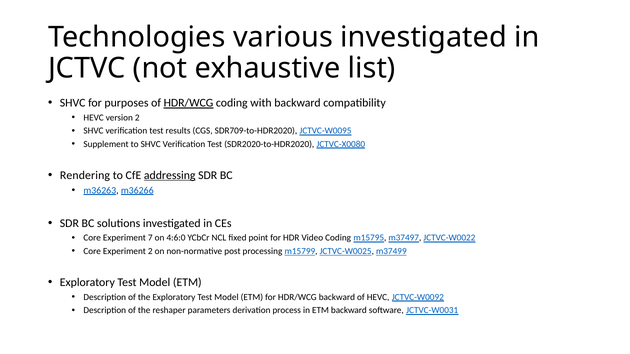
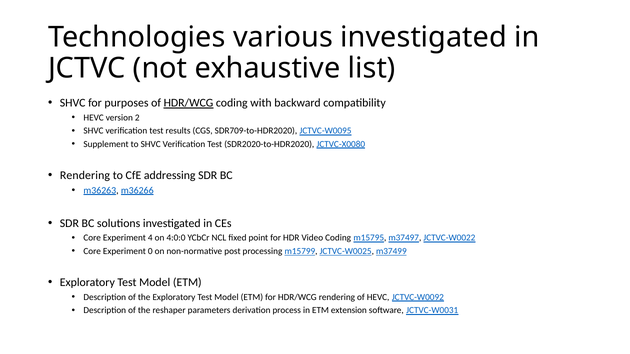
addressing underline: present -> none
7: 7 -> 4
4:6:0: 4:6:0 -> 4:0:0
Experiment 2: 2 -> 0
HDR/WCG backward: backward -> rendering
ETM backward: backward -> extension
